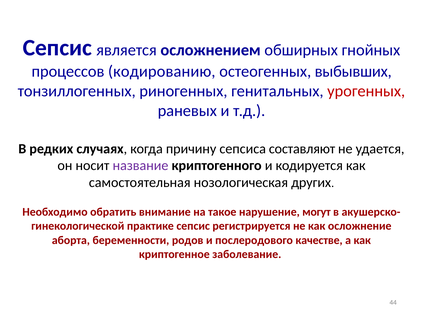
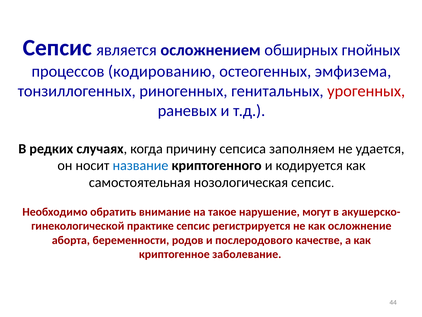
выбывших: выбывших -> эмфизема
составляют: составляют -> заполняем
название colour: purple -> blue
нозологическая других: других -> сепсис
